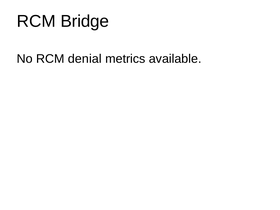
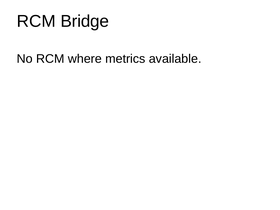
denial: denial -> where
